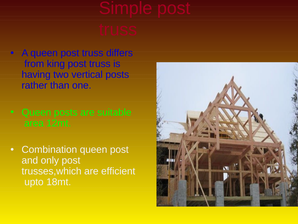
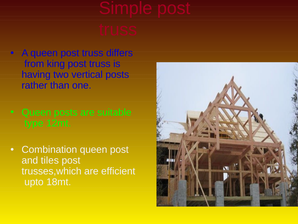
area: area -> type
only: only -> tiles
